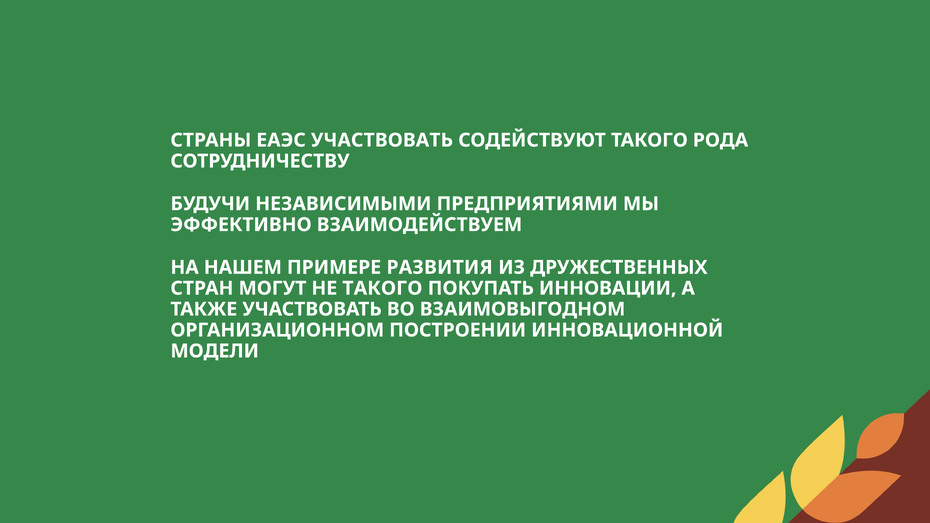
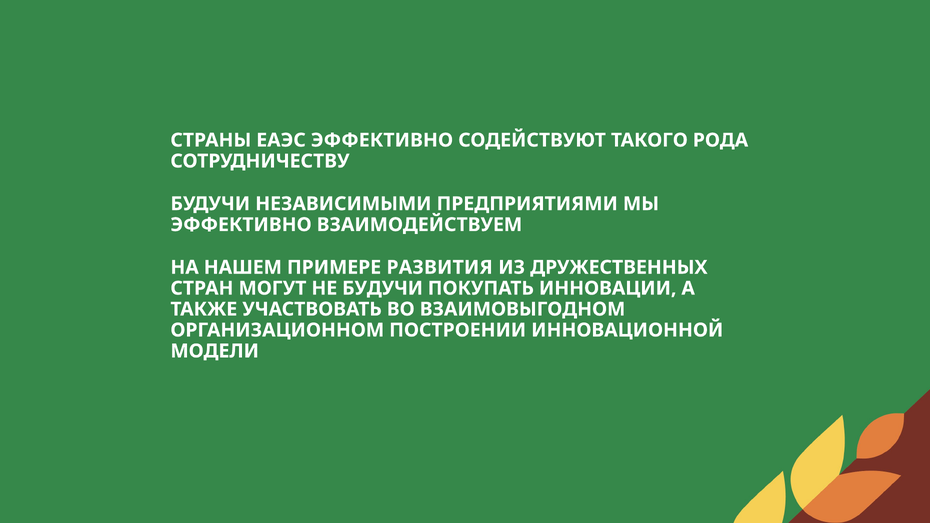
ЕАЭС УЧАСТВОВАТЬ: УЧАСТВОВАТЬ -> ЭФФЕКТИВНО
НЕ ТАКОГО: ТАКОГО -> БУДУЧИ
